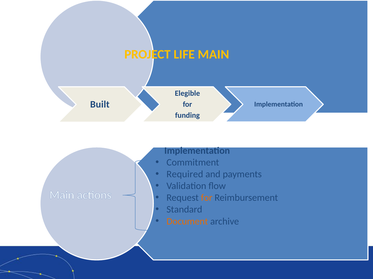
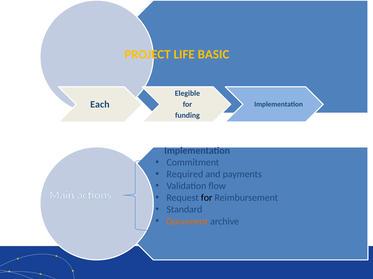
LIFE MAIN: MAIN -> BASIC
Built: Built -> Each
for at (207, 198) colour: orange -> black
